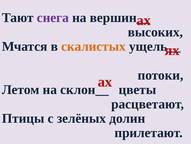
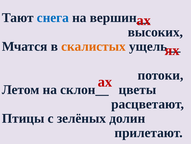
снега colour: purple -> blue
